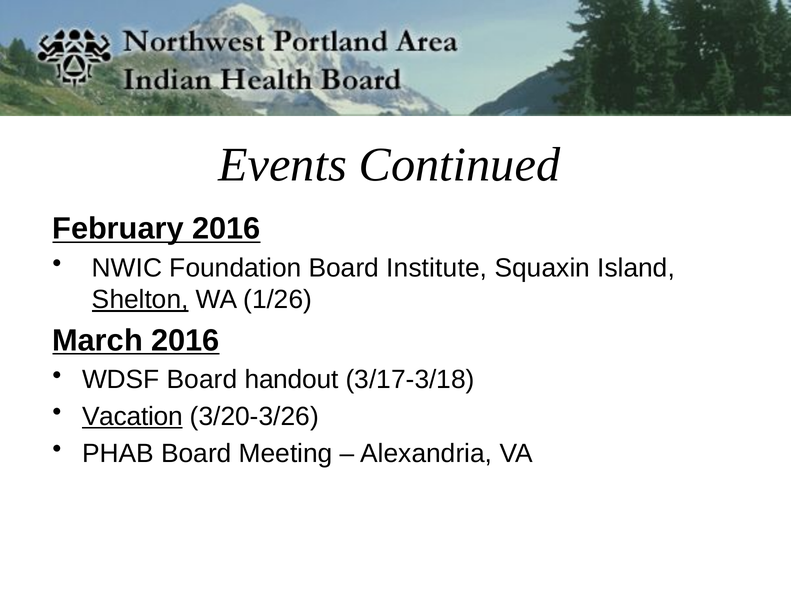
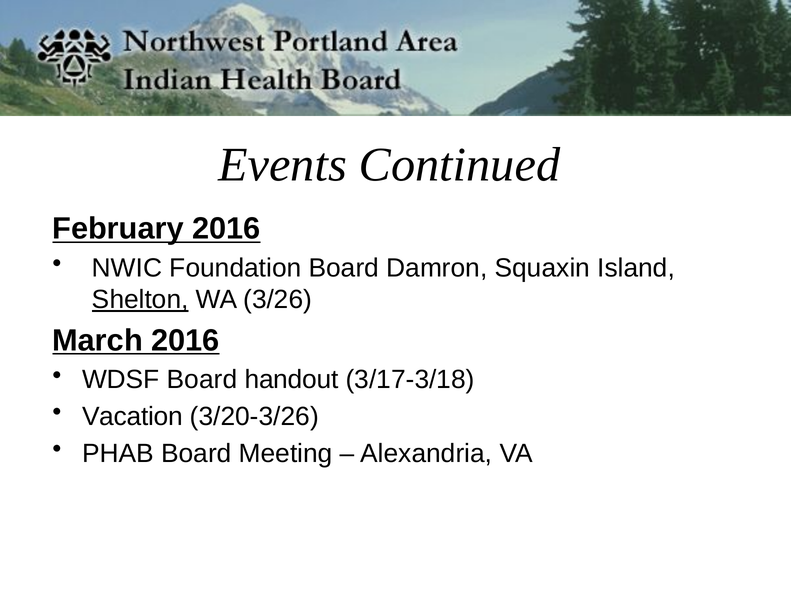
Institute: Institute -> Damron
1/26: 1/26 -> 3/26
Vacation underline: present -> none
